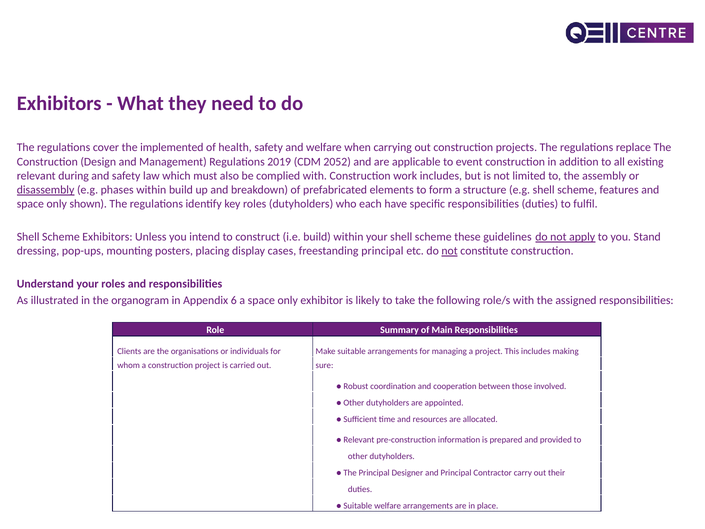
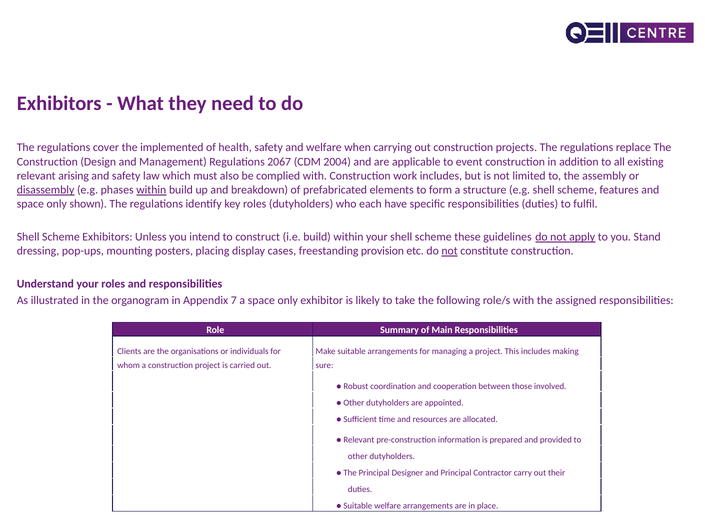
2019: 2019 -> 2067
2052: 2052 -> 2004
during: during -> arising
within at (151, 190) underline: none -> present
freestanding principal: principal -> provision
6: 6 -> 7
